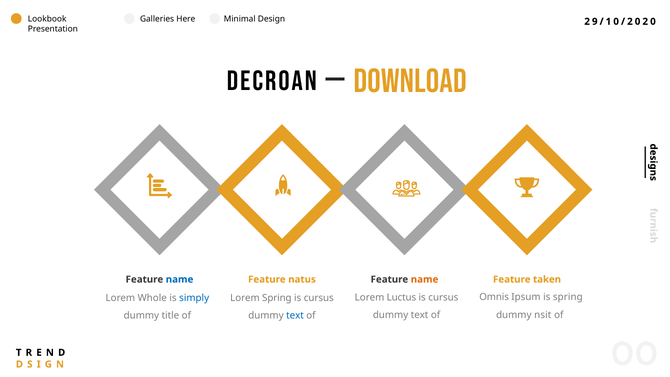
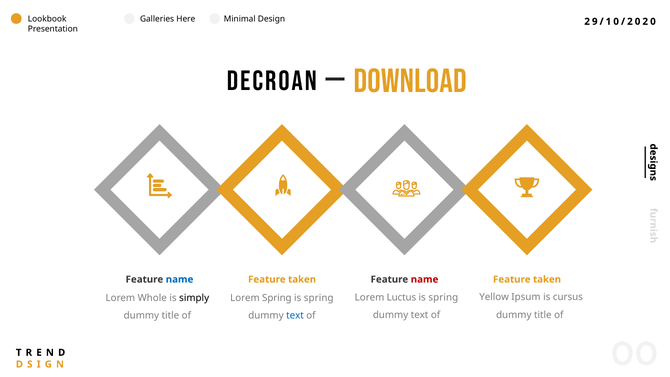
natus at (302, 279): natus -> taken
name at (425, 279) colour: orange -> red
Omnis: Omnis -> Yellow
is spring: spring -> cursus
cursus at (443, 297): cursus -> spring
cursus at (319, 298): cursus -> spring
simply colour: blue -> black
nsit at (543, 315): nsit -> title
